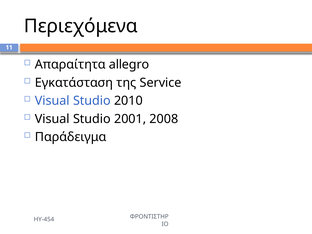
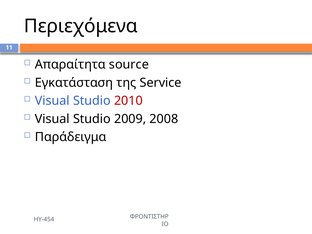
allegro: allegro -> source
2010 colour: black -> red
2001: 2001 -> 2009
